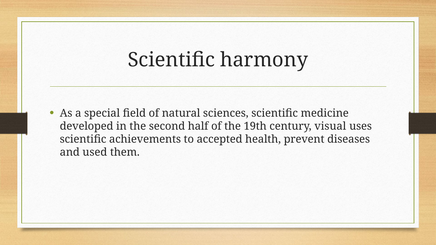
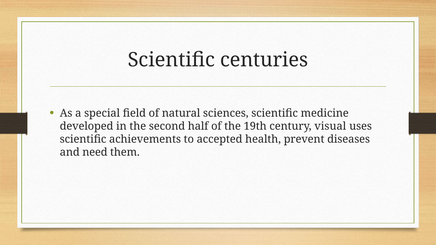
harmony: harmony -> centuries
used: used -> need
